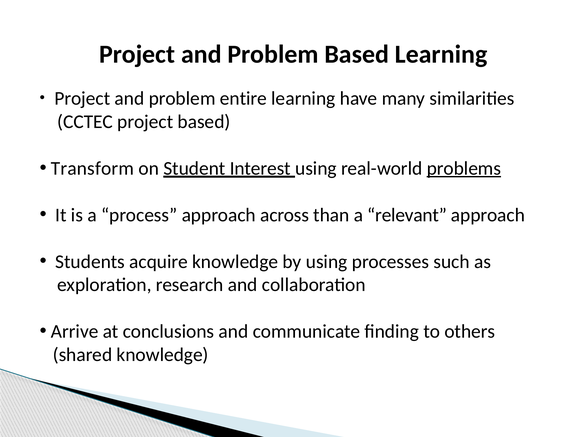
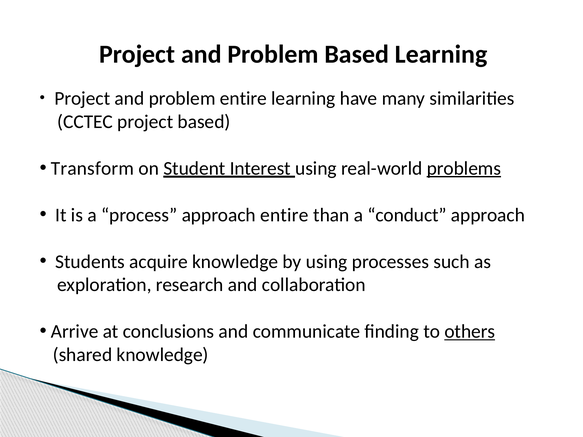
approach across: across -> entire
relevant: relevant -> conduct
others underline: none -> present
